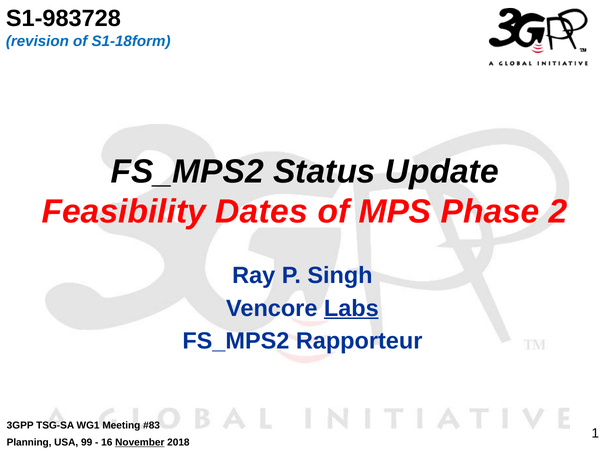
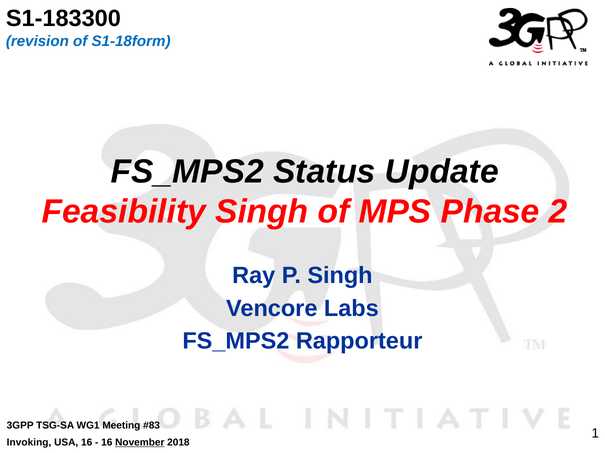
S1-983728: S1-983728 -> S1-183300
Feasibility Dates: Dates -> Singh
Labs underline: present -> none
Planning: Planning -> Invoking
USA 99: 99 -> 16
